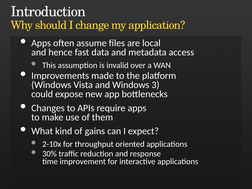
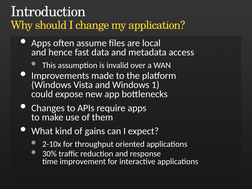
3: 3 -> 1
